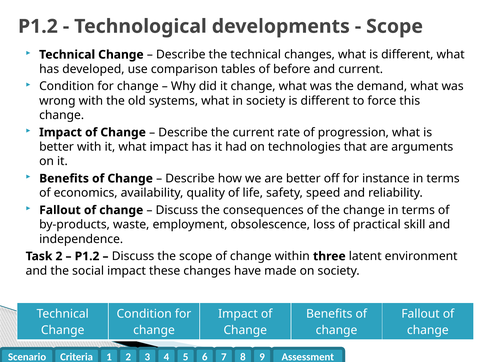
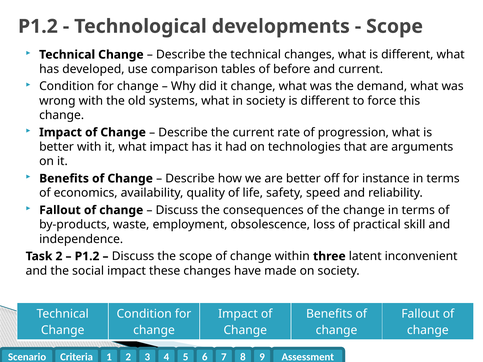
environment: environment -> inconvenient
